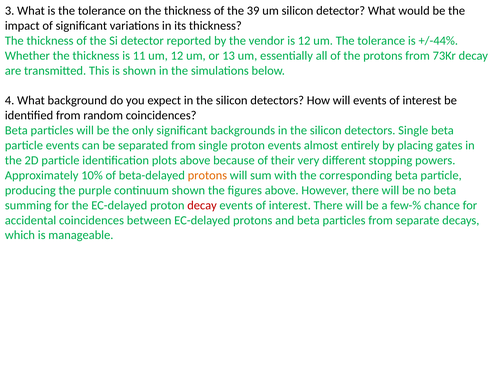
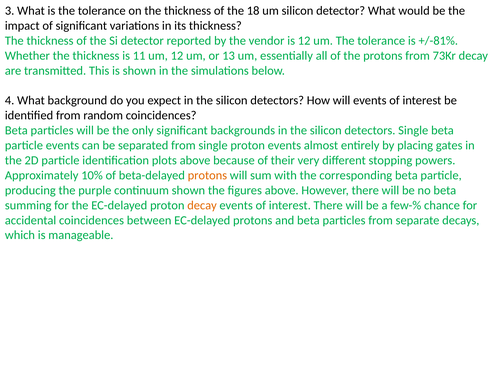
39: 39 -> 18
+/-44%: +/-44% -> +/-81%
decay at (202, 205) colour: red -> orange
